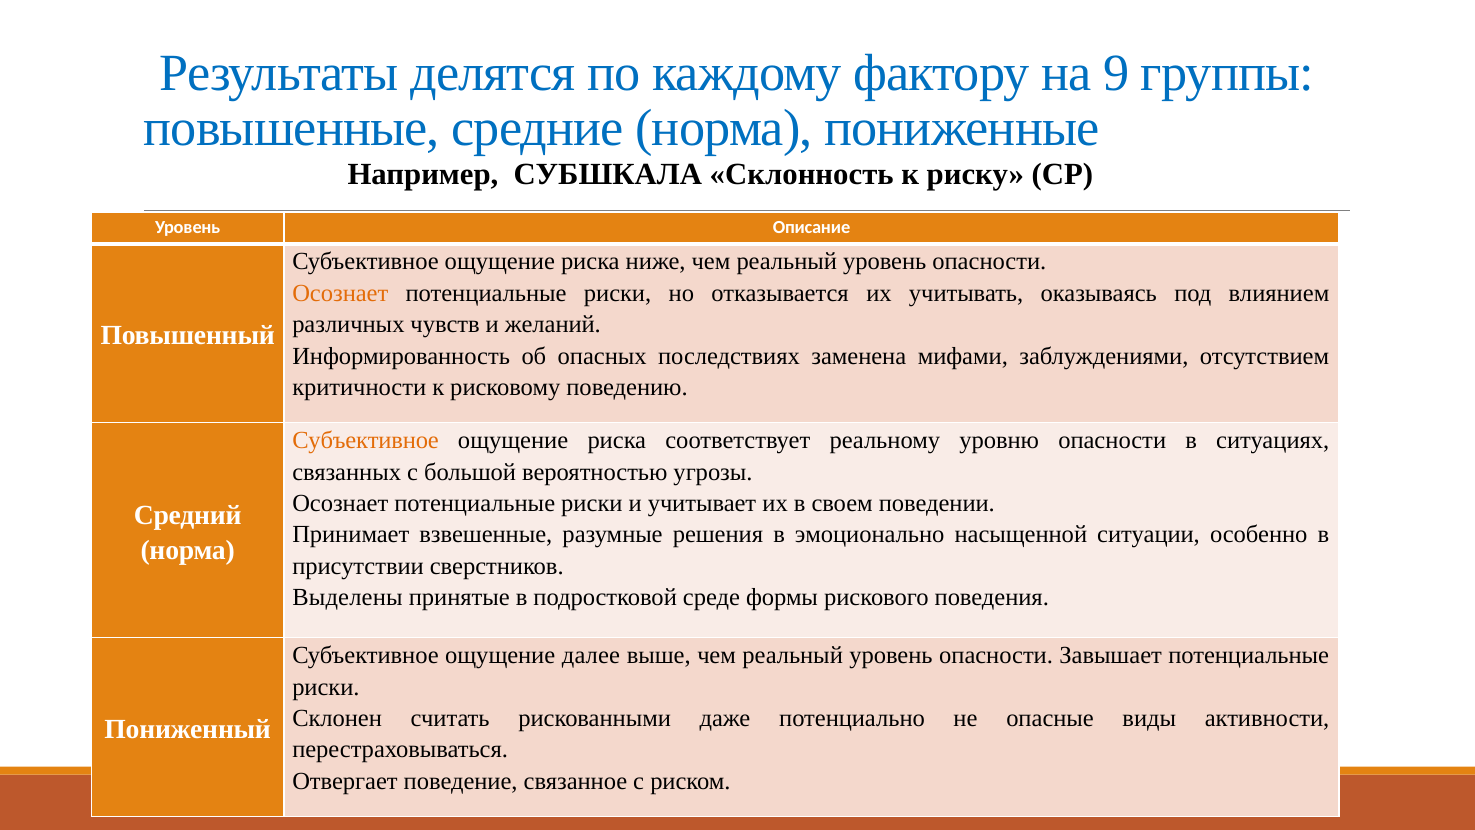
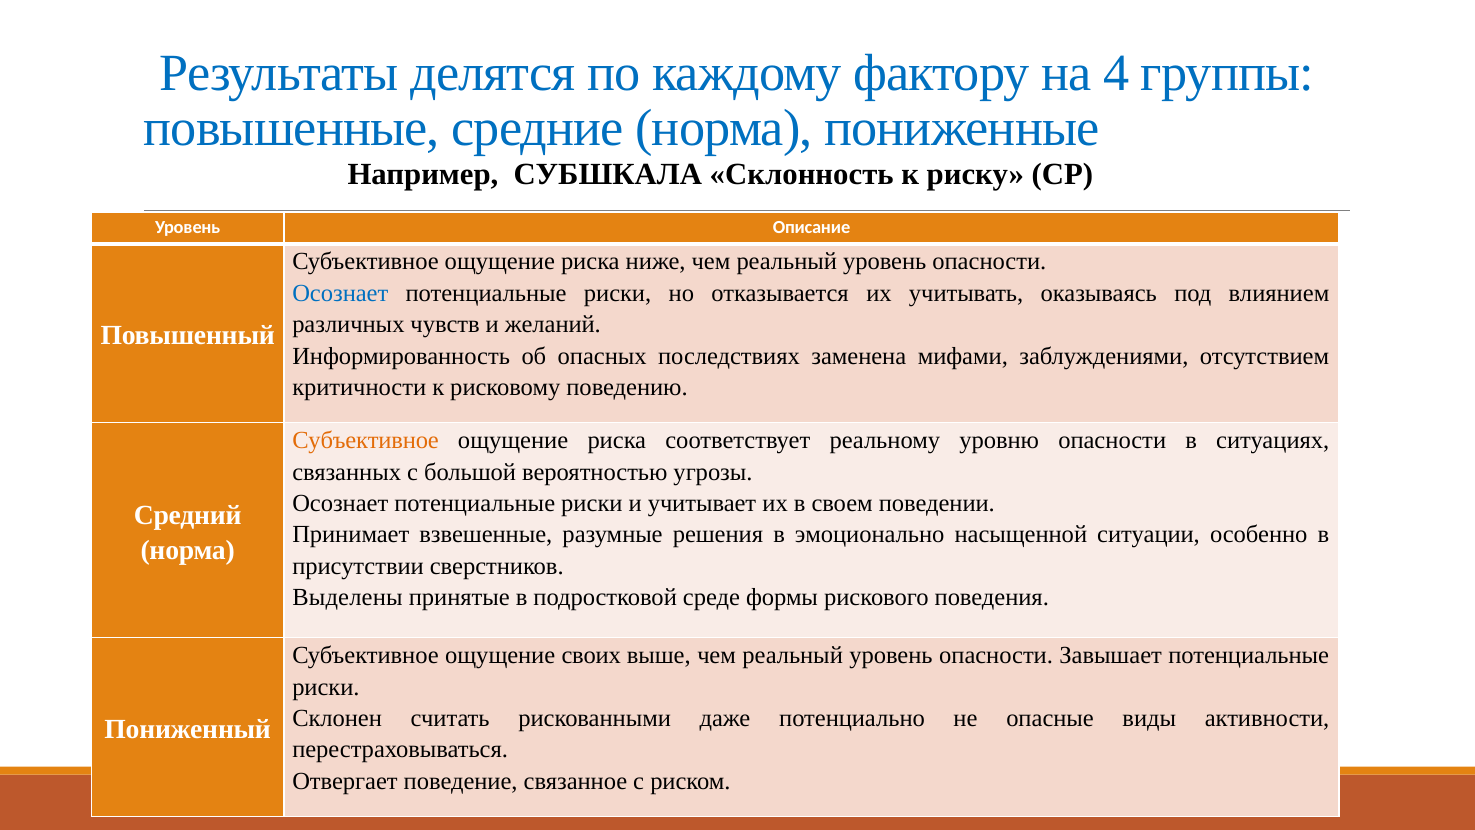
9: 9 -> 4
Осознает at (340, 293) colour: orange -> blue
далее: далее -> своих
